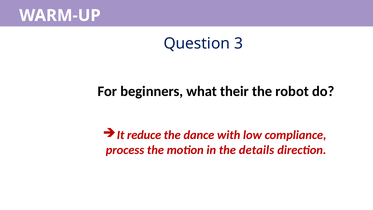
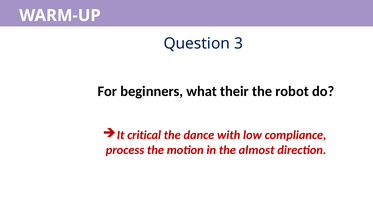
reduce: reduce -> critical
details: details -> almost
